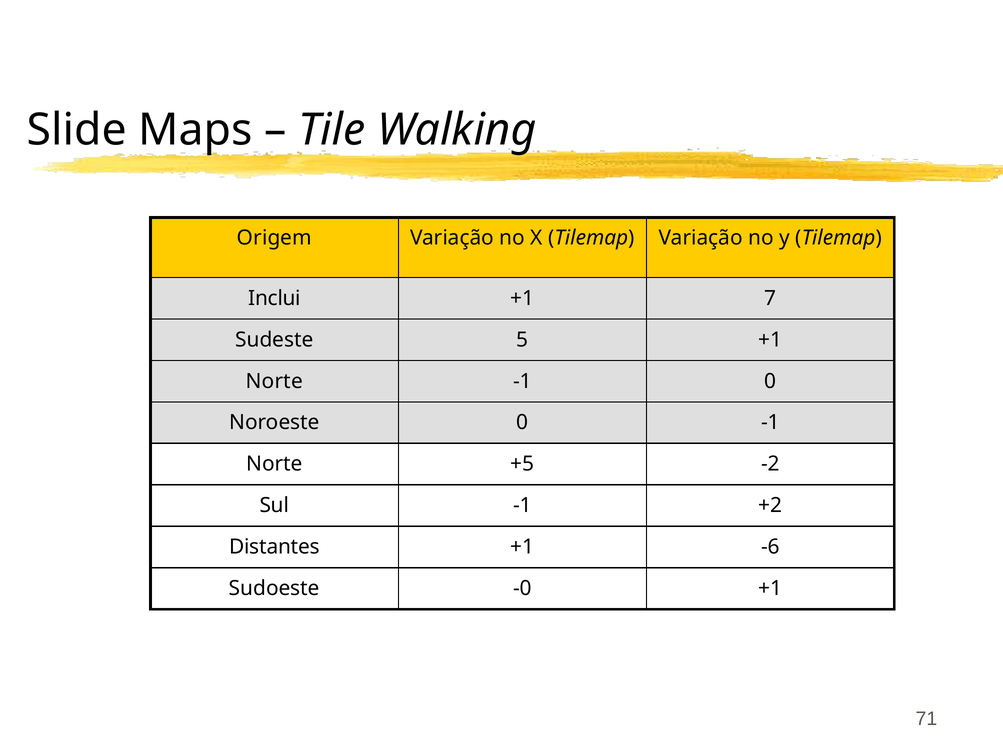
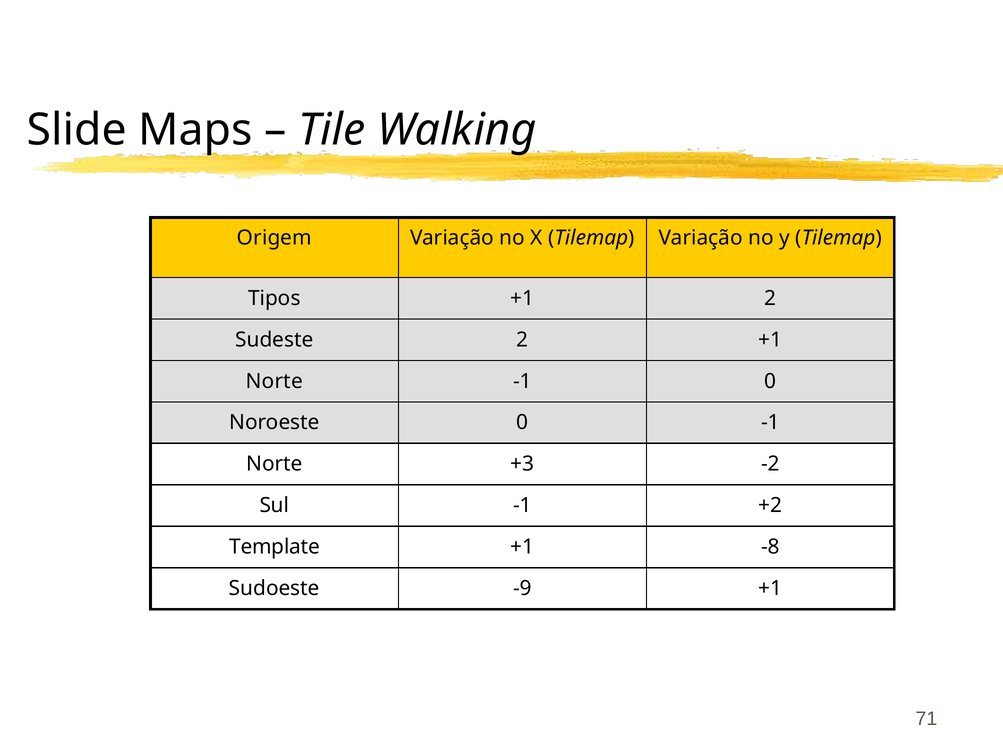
Inclui: Inclui -> Tipos
+1 7: 7 -> 2
Sudeste 5: 5 -> 2
+5: +5 -> +3
Distantes: Distantes -> Template
-6: -6 -> -8
-0: -0 -> -9
